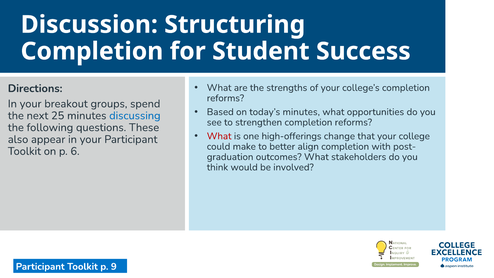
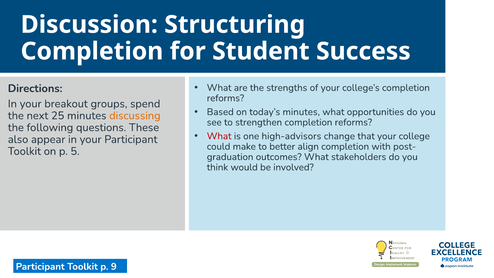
discussing colour: blue -> orange
high-offerings: high-offerings -> high-advisors
6: 6 -> 5
